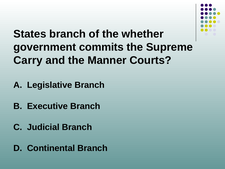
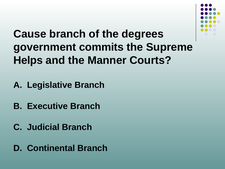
States: States -> Cause
whether: whether -> degrees
Carry: Carry -> Helps
